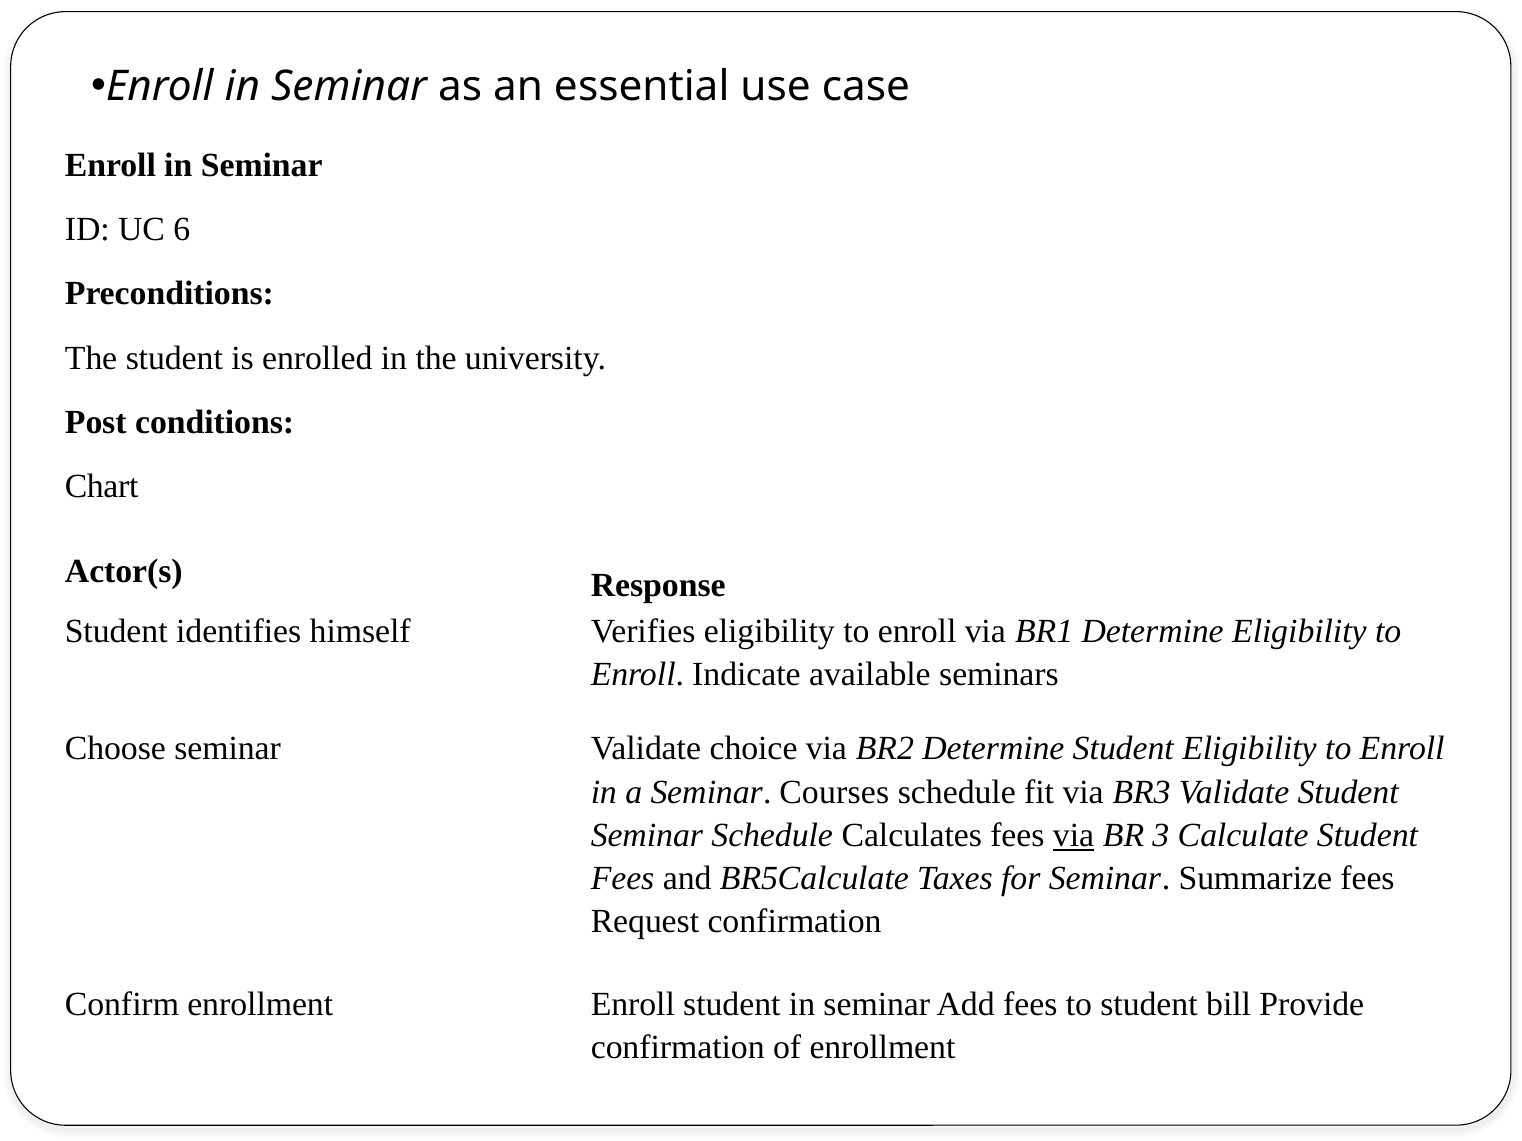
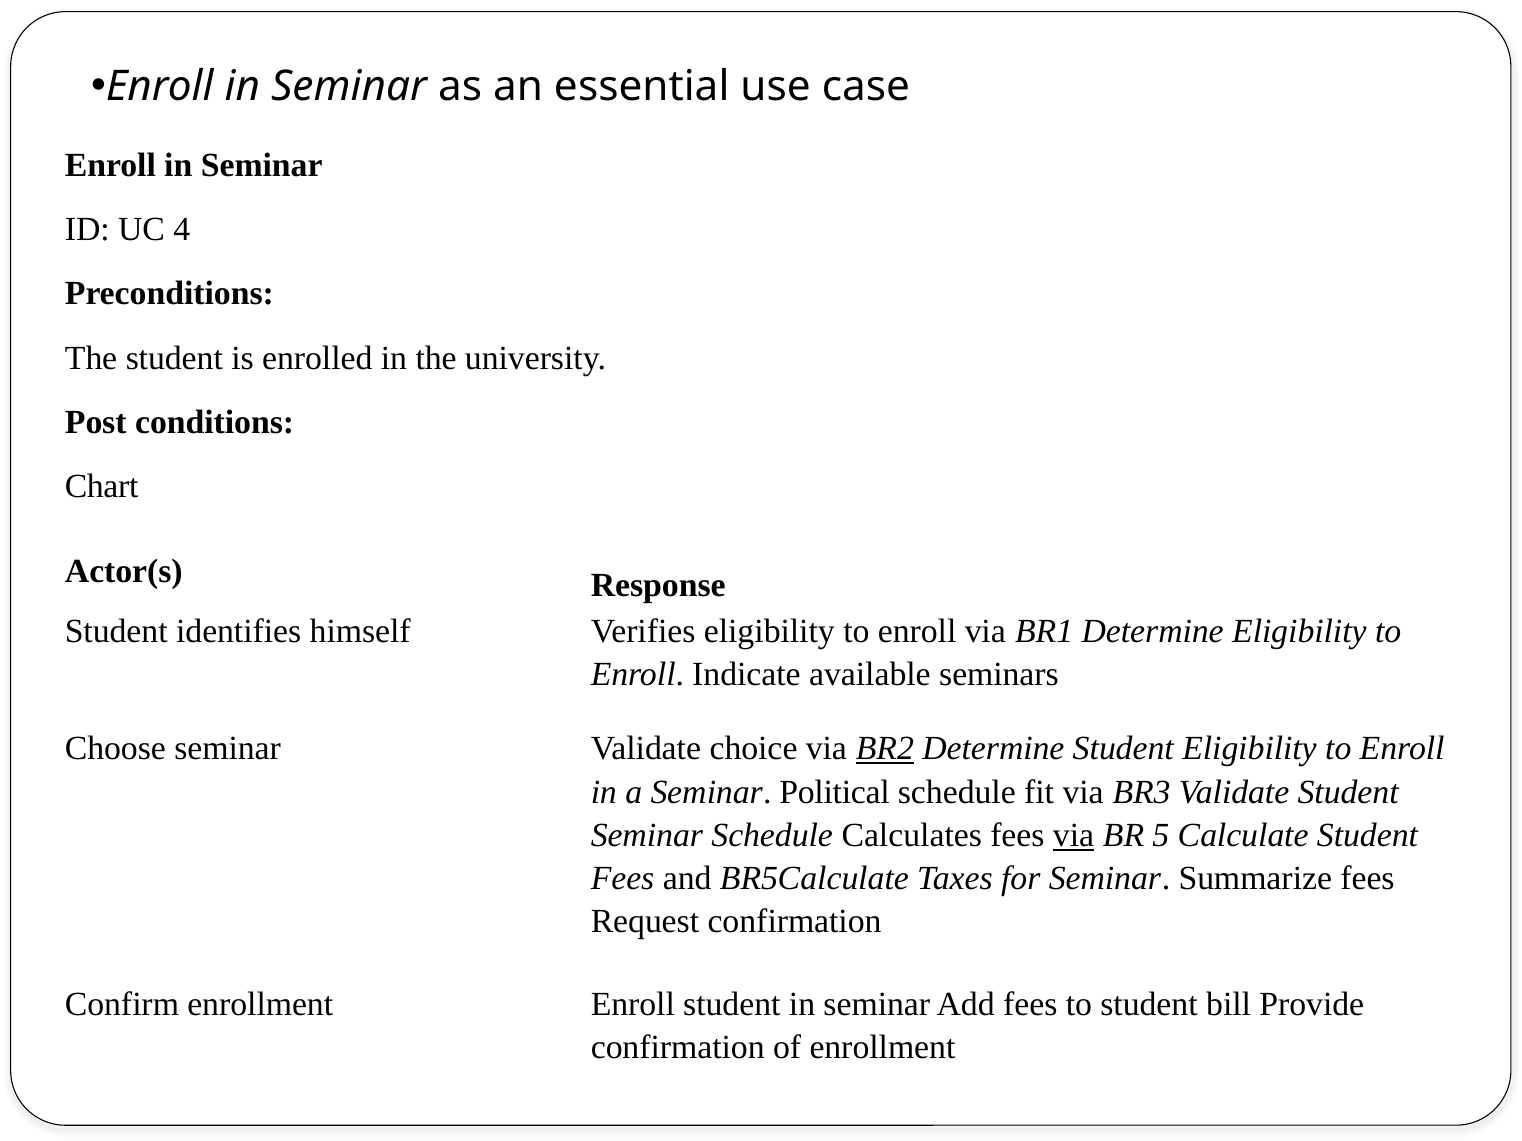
6: 6 -> 4
BR2 underline: none -> present
Courses: Courses -> Political
3: 3 -> 5
